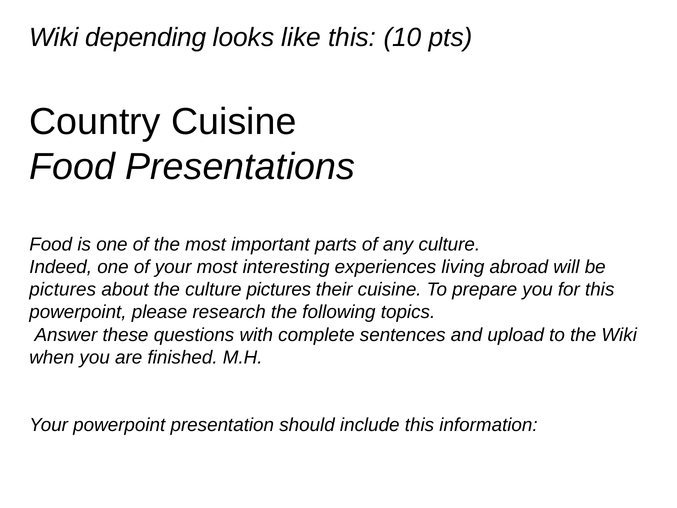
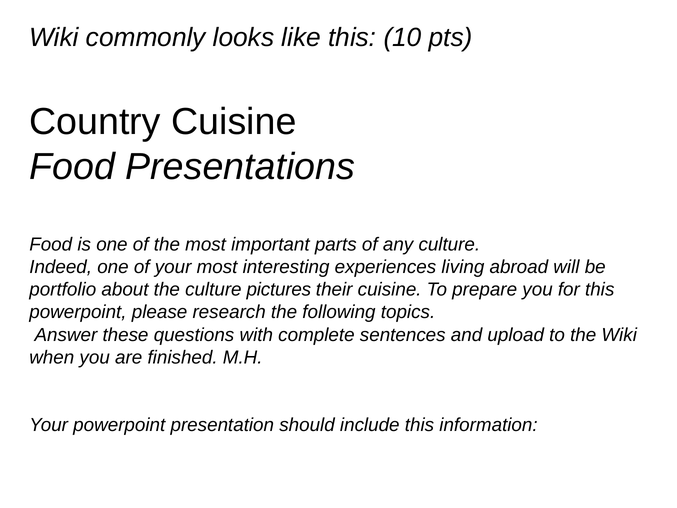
depending: depending -> commonly
pictures at (63, 290): pictures -> portfolio
